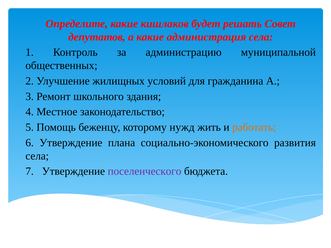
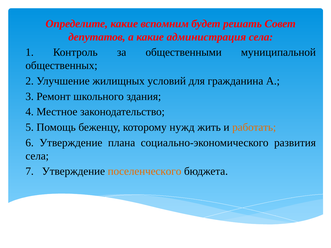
кишлаков: кишлаков -> вспомним
администрацию: администрацию -> общественными
поселенческого colour: purple -> orange
